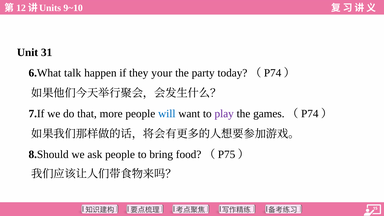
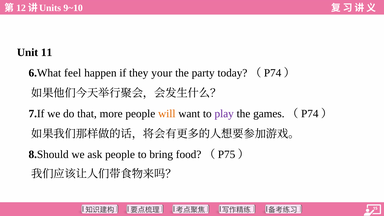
31: 31 -> 11
talk: talk -> feel
will colour: blue -> orange
